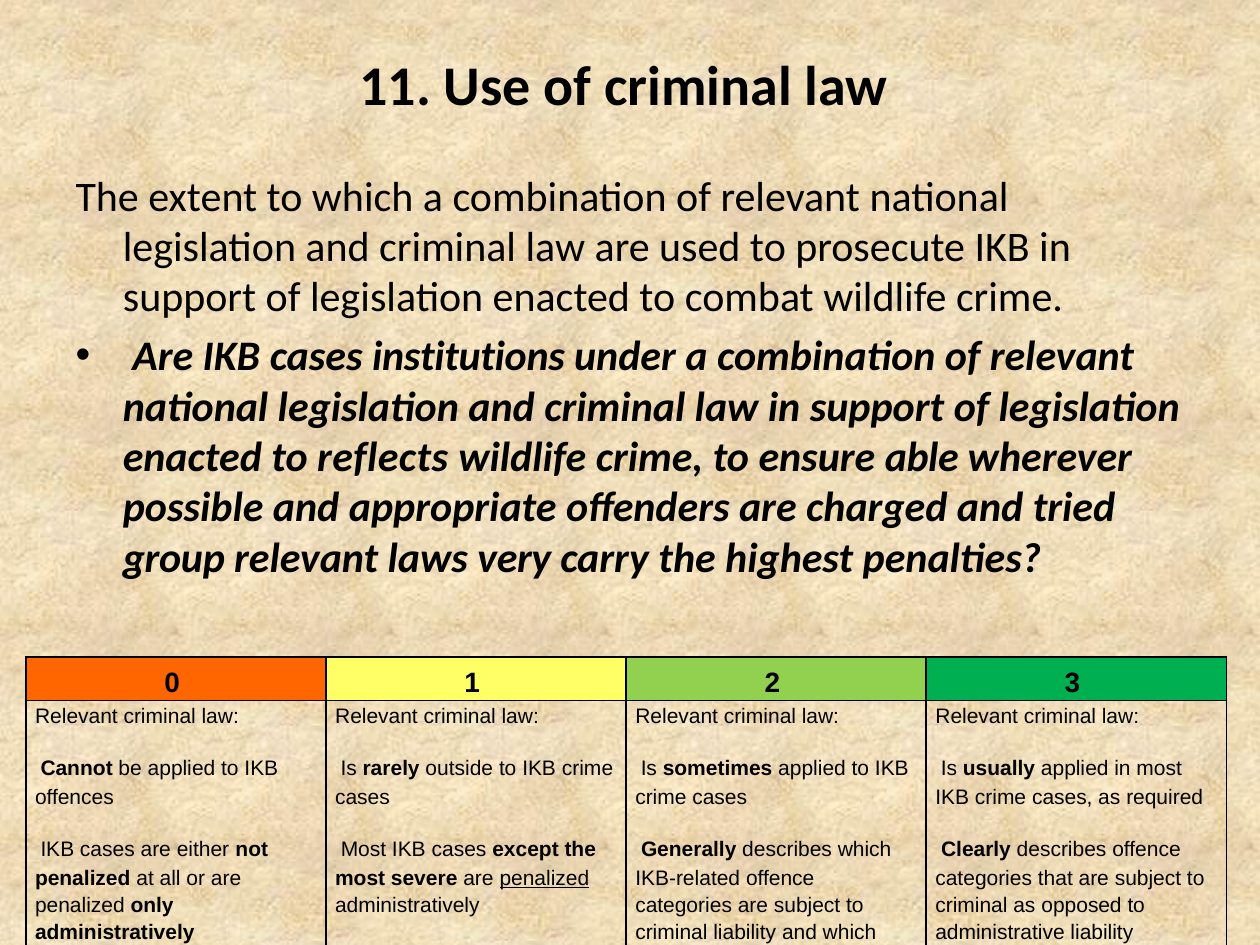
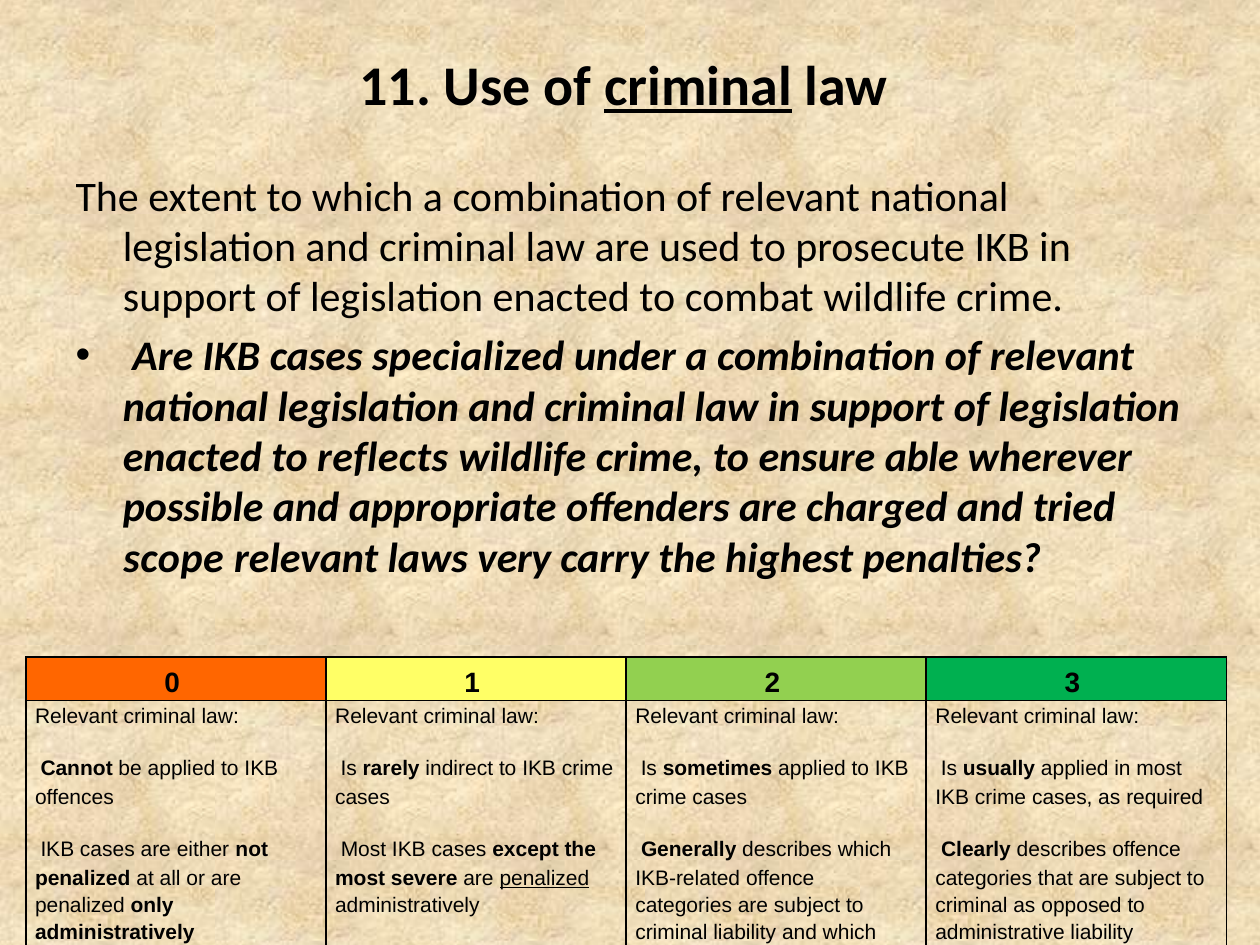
criminal at (698, 87) underline: none -> present
institutions: institutions -> specialized
group: group -> scope
outside: outside -> indirect
